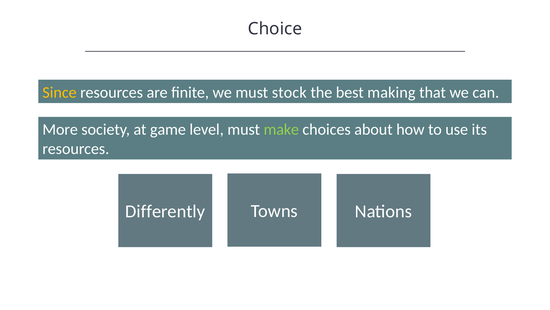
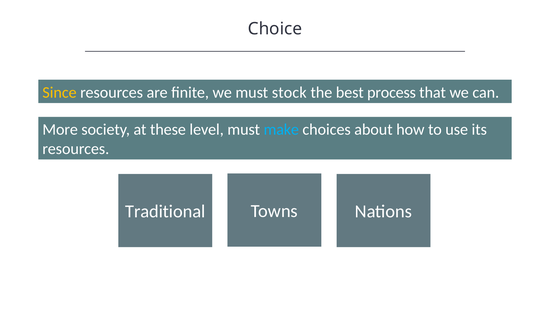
making: making -> process
game: game -> these
make colour: light green -> light blue
Differently: Differently -> Traditional
